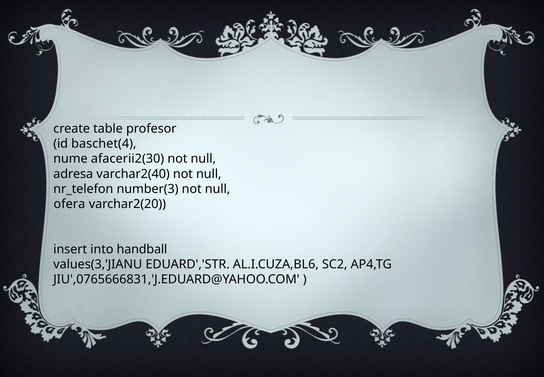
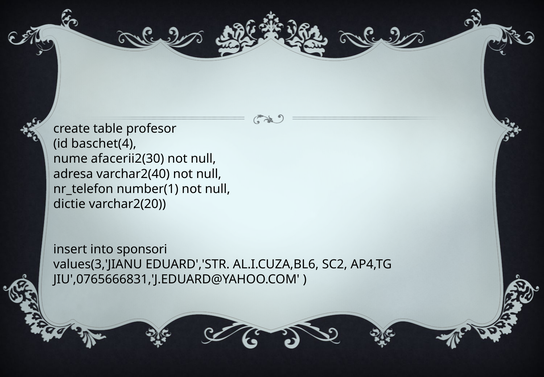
number(3: number(3 -> number(1
ofera: ofera -> dictie
handball: handball -> sponsori
